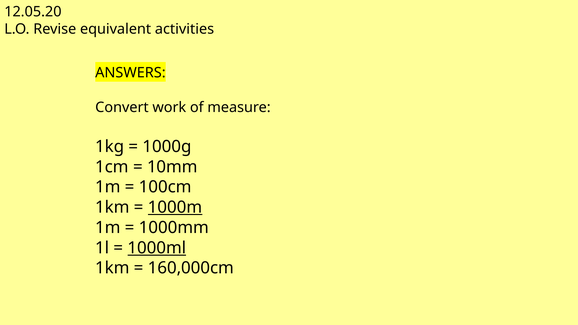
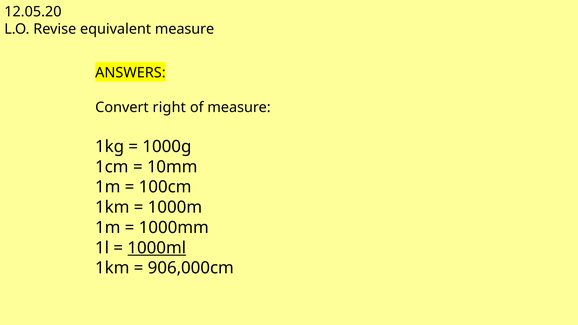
equivalent activities: activities -> measure
work: work -> right
1000m underline: present -> none
160,000cm: 160,000cm -> 906,000cm
